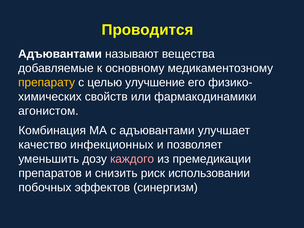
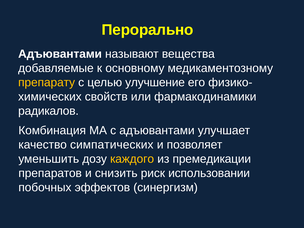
Проводится: Проводится -> Перорально
агонистом: агонистом -> радикалов
инфекционных: инфекционных -> симпатических
каждого colour: pink -> yellow
